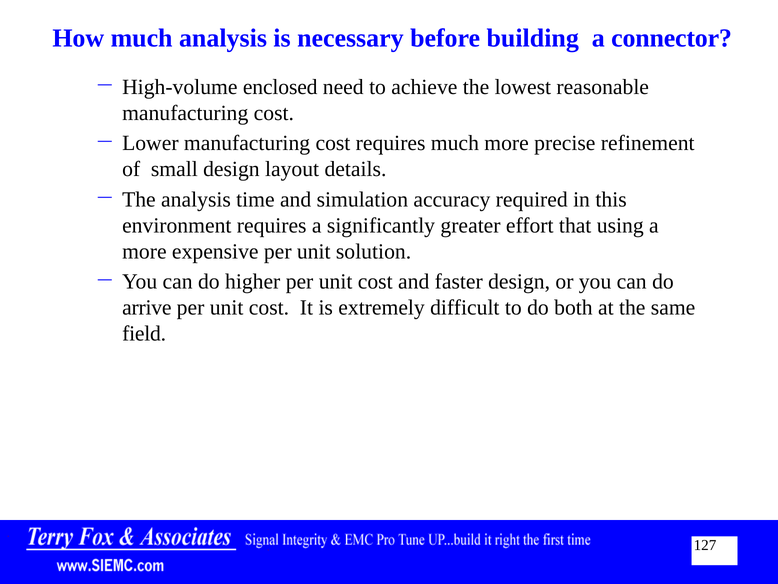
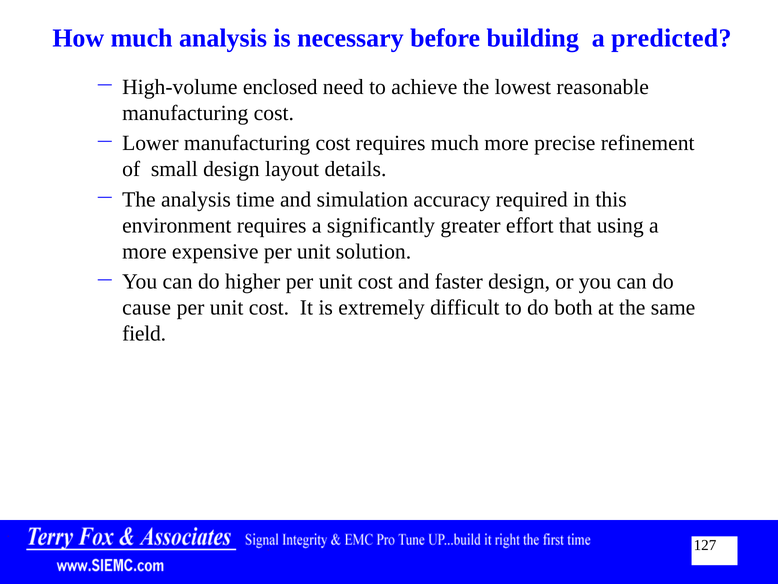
connector: connector -> predicted
arrive: arrive -> cause
